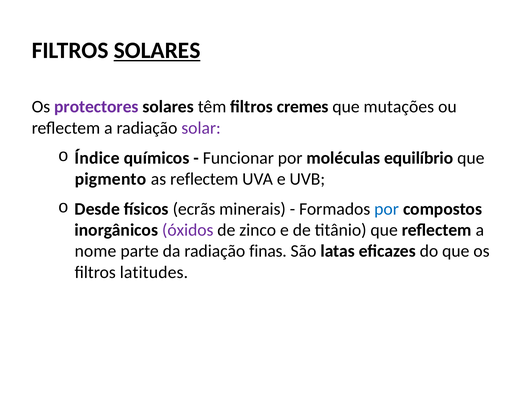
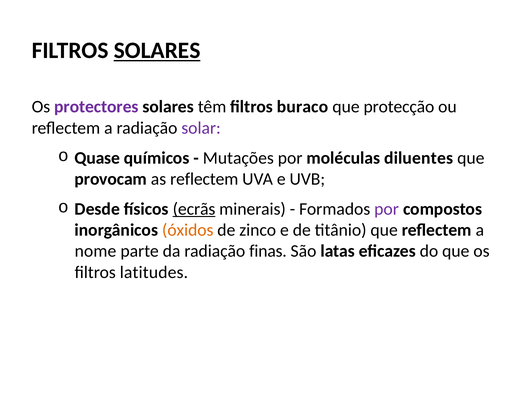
cremes: cremes -> buraco
mutações: mutações -> protecção
Índice: Índice -> Quase
Funcionar: Funcionar -> Mutações
equilíbrio: equilíbrio -> diluentes
pigmento: pigmento -> provocam
ecrãs underline: none -> present
por at (387, 209) colour: blue -> purple
óxidos colour: purple -> orange
